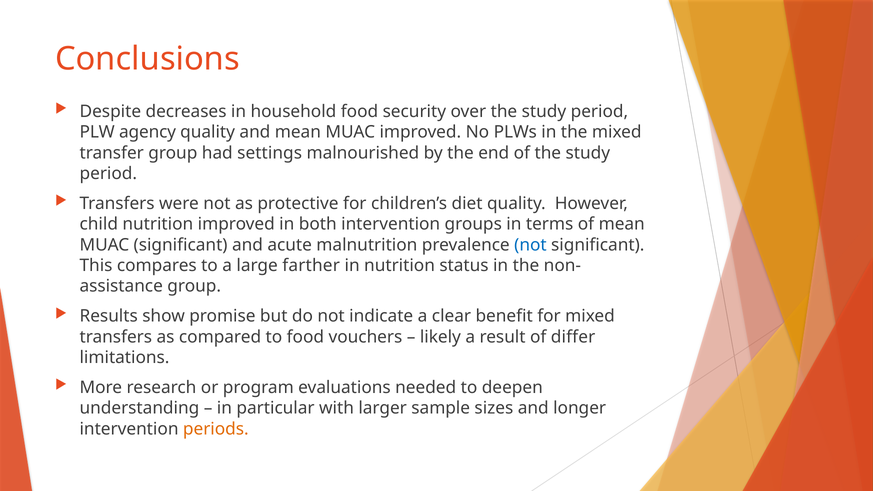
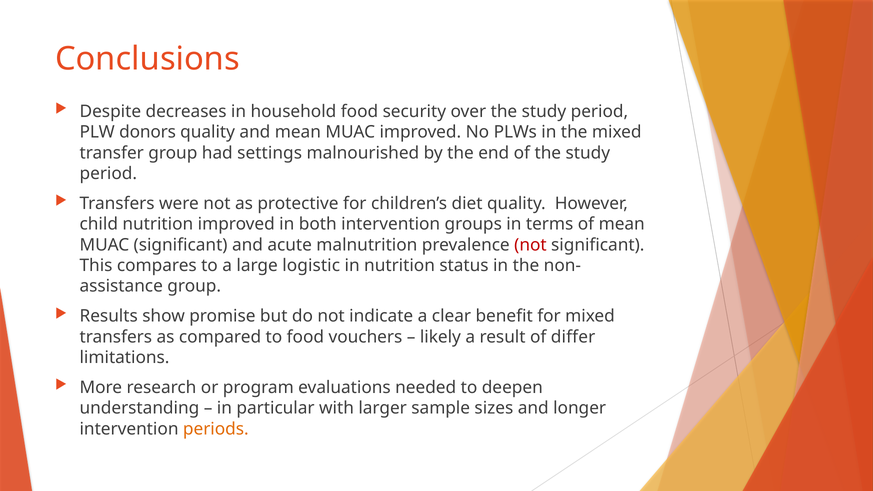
agency: agency -> donors
not at (530, 245) colour: blue -> red
farther: farther -> logistic
